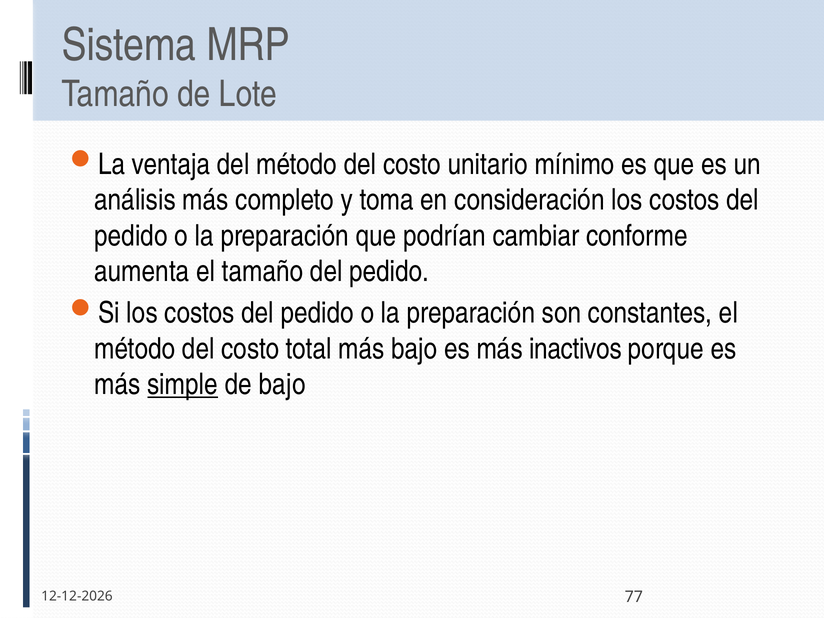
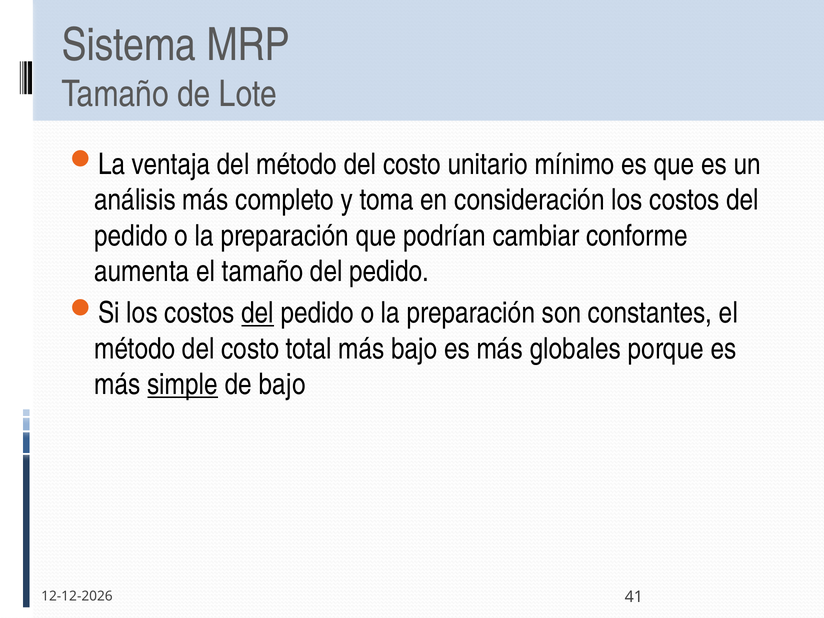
del at (258, 313) underline: none -> present
inactivos: inactivos -> globales
77: 77 -> 41
